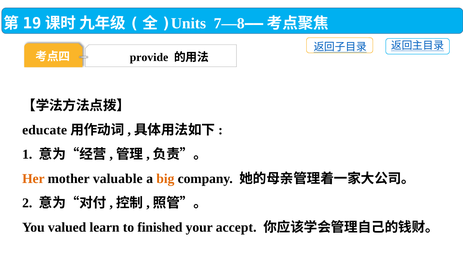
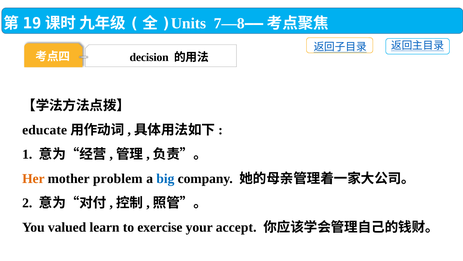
provide: provide -> decision
valuable: valuable -> problem
big colour: orange -> blue
finished: finished -> exercise
